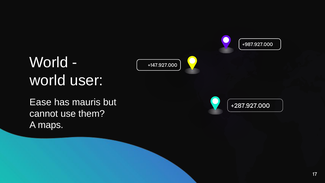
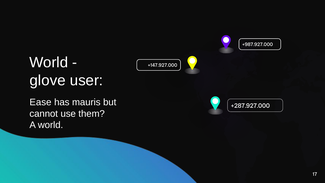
world at (48, 80): world -> glove
A maps: maps -> world
